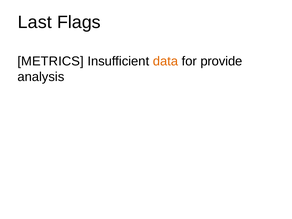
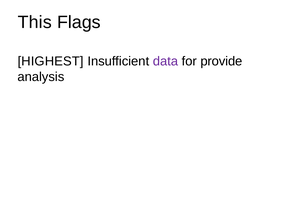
Last: Last -> This
METRICS: METRICS -> HIGHEST
data colour: orange -> purple
